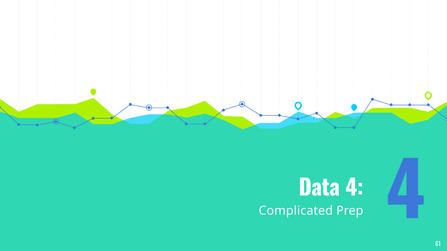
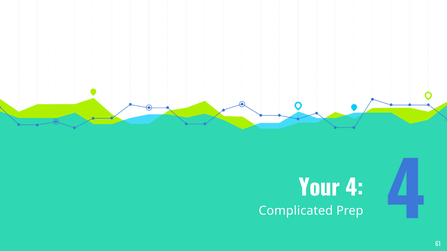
Data: Data -> Your
